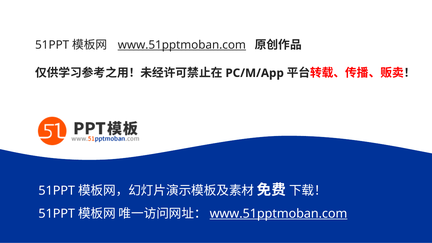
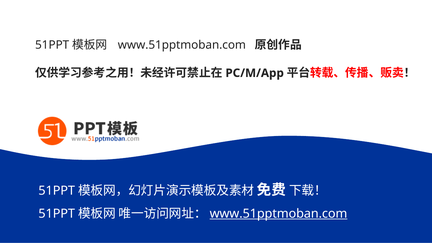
www.51pptmoban.com at (182, 45) underline: present -> none
